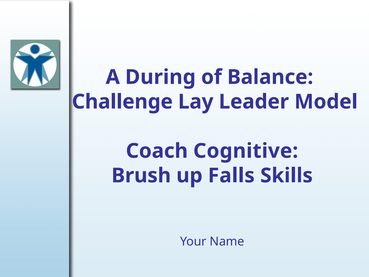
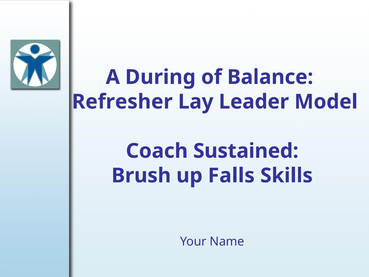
Challenge: Challenge -> Refresher
Cognitive: Cognitive -> Sustained
